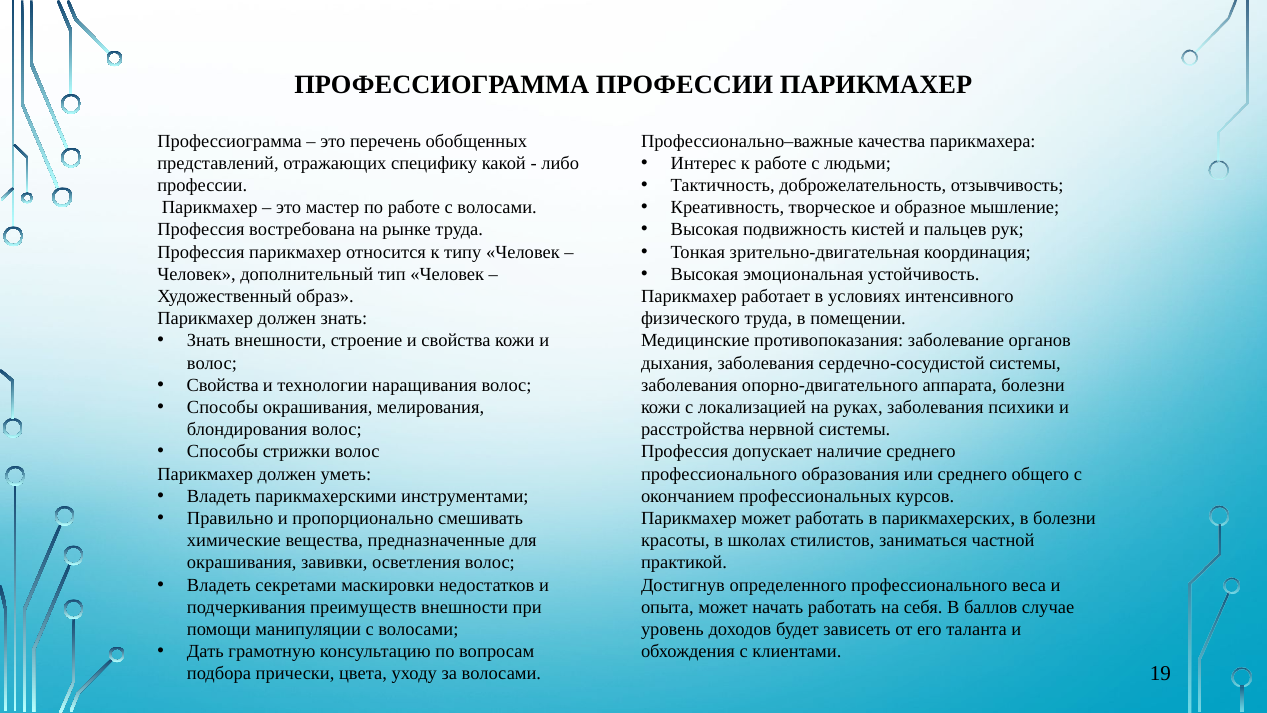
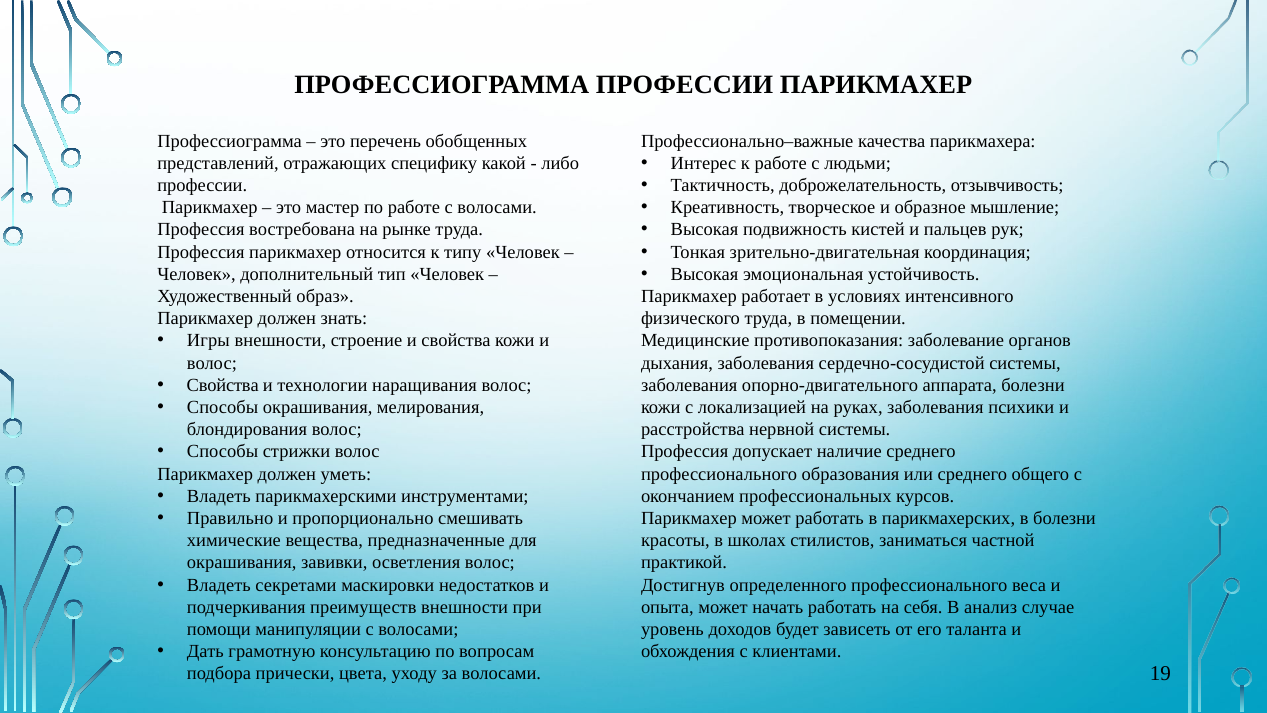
Знать at (209, 341): Знать -> Игры
баллов: баллов -> анализ
